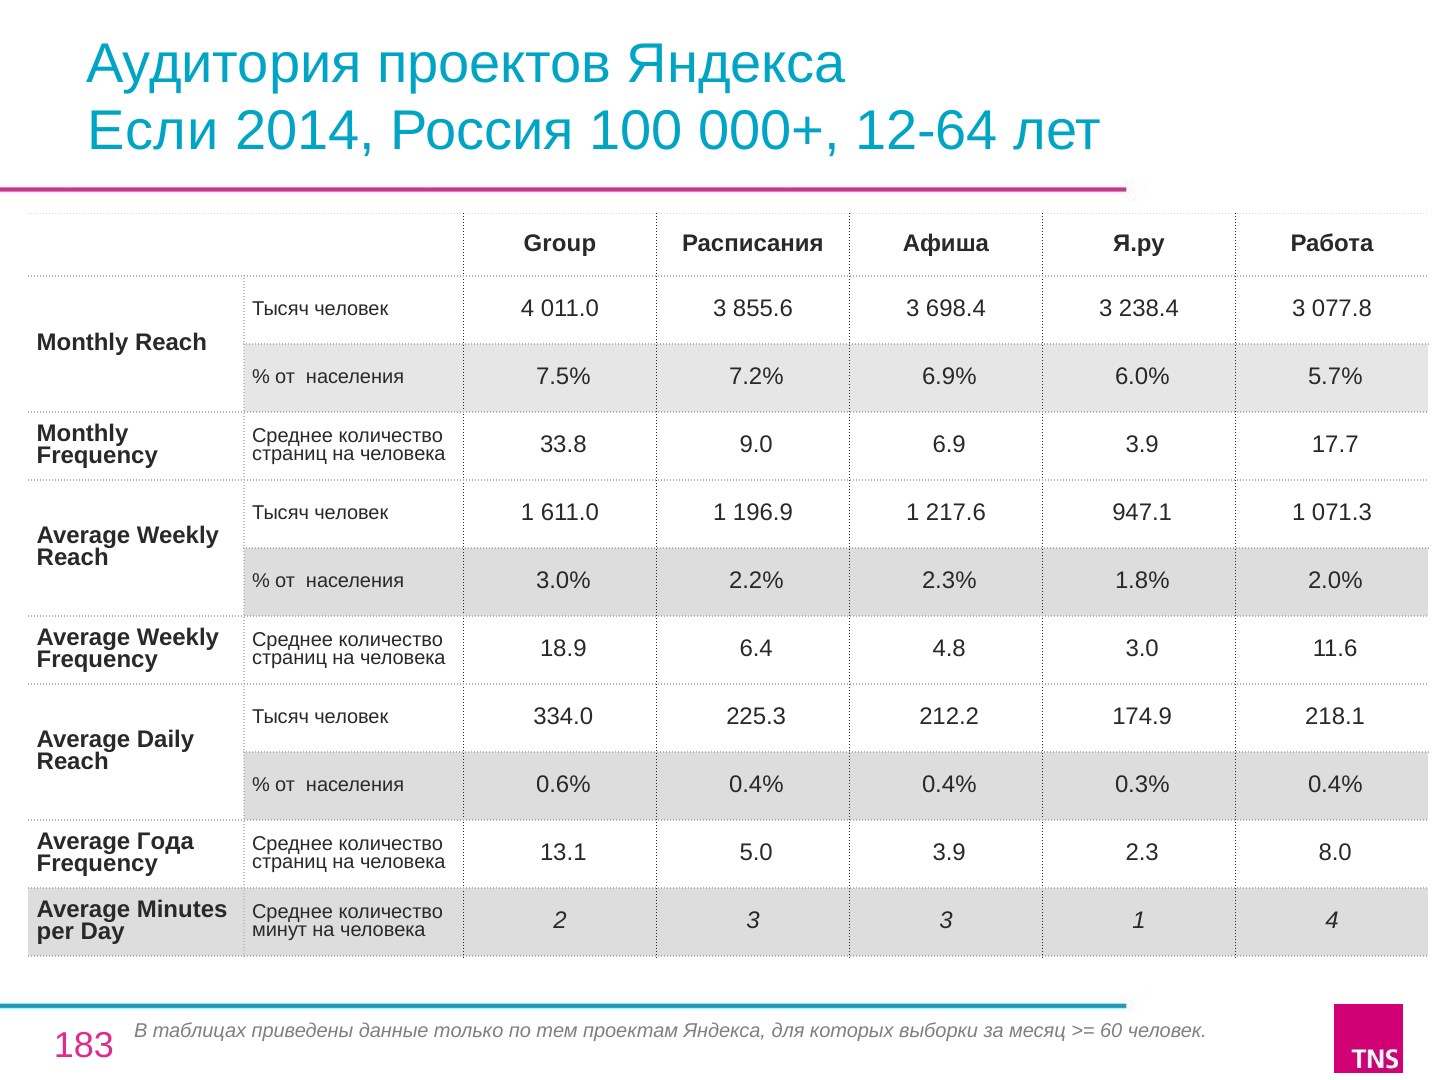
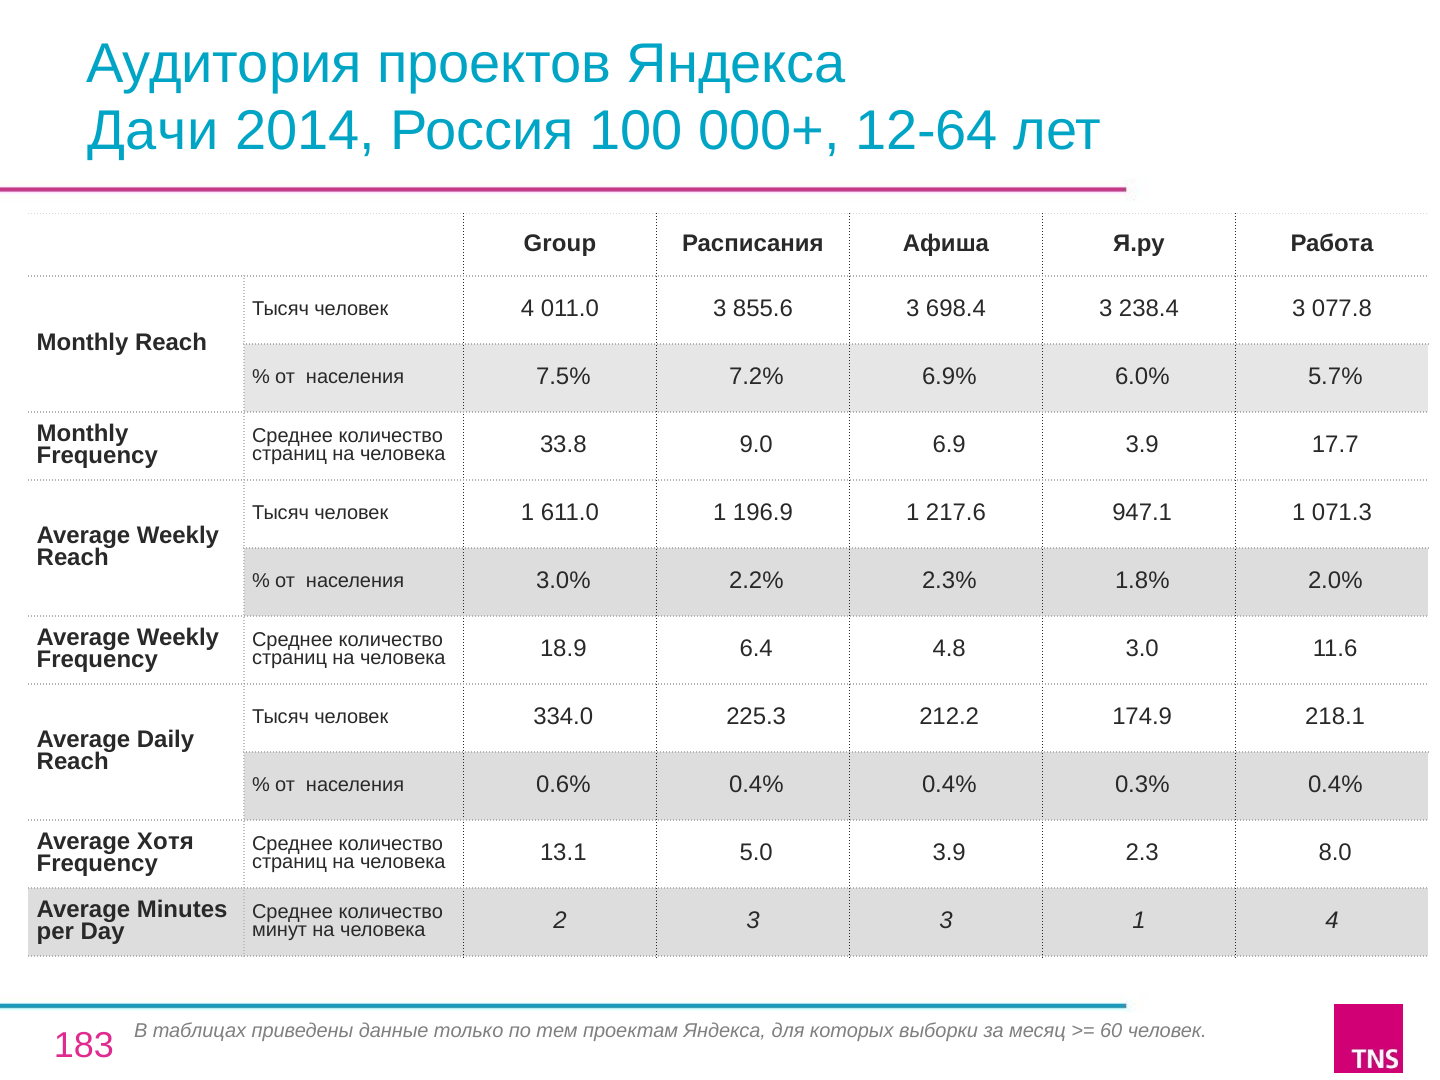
Если: Если -> Дачи
Года: Года -> Хотя
